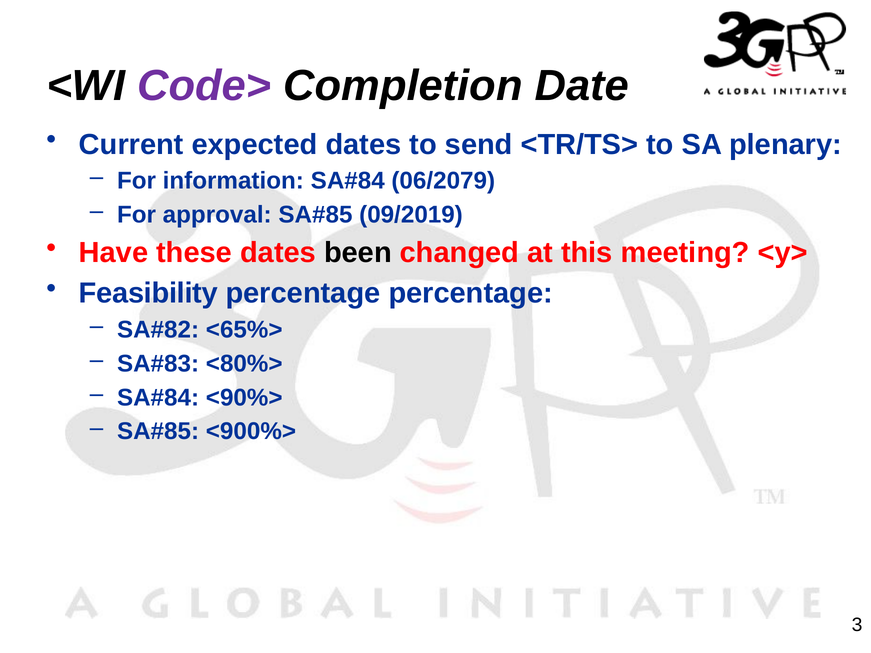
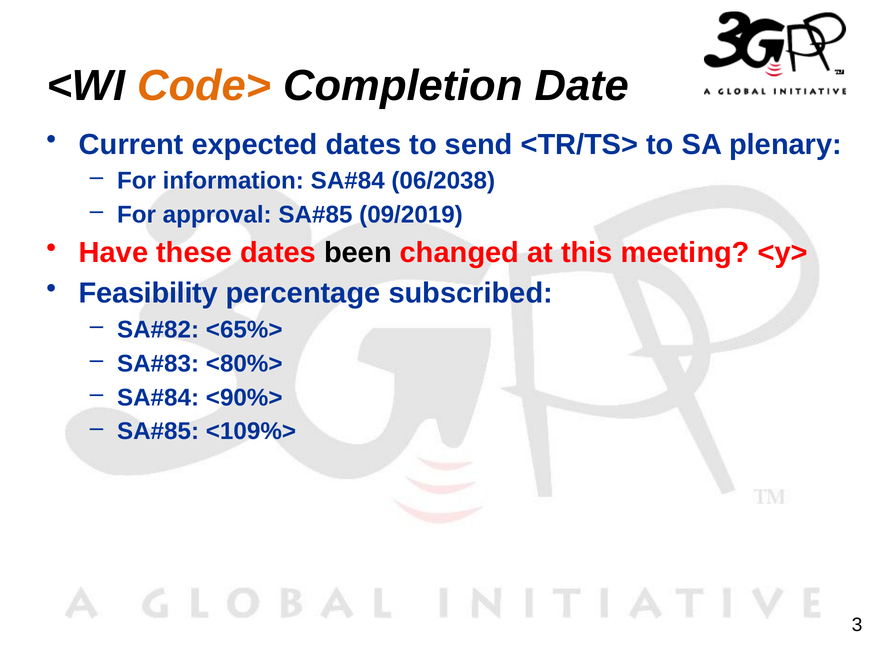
Code> colour: purple -> orange
06/2079: 06/2079 -> 06/2038
percentage percentage: percentage -> subscribed
<900%>: <900%> -> <109%>
